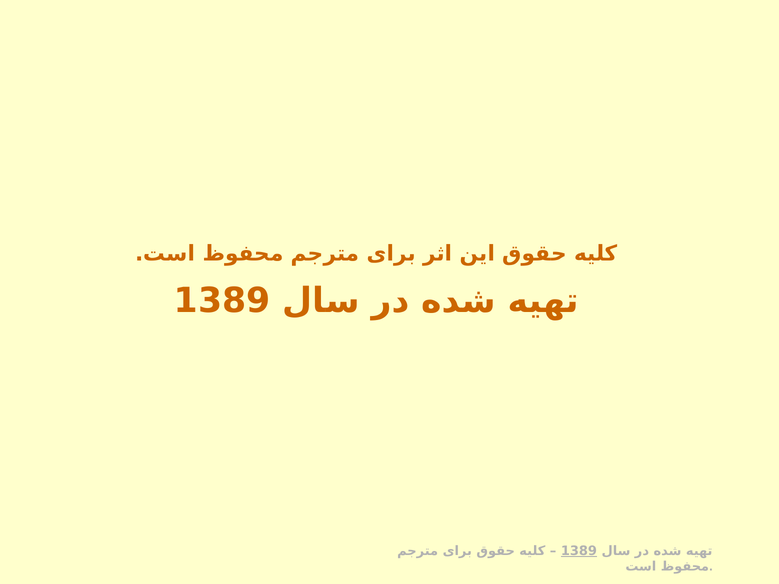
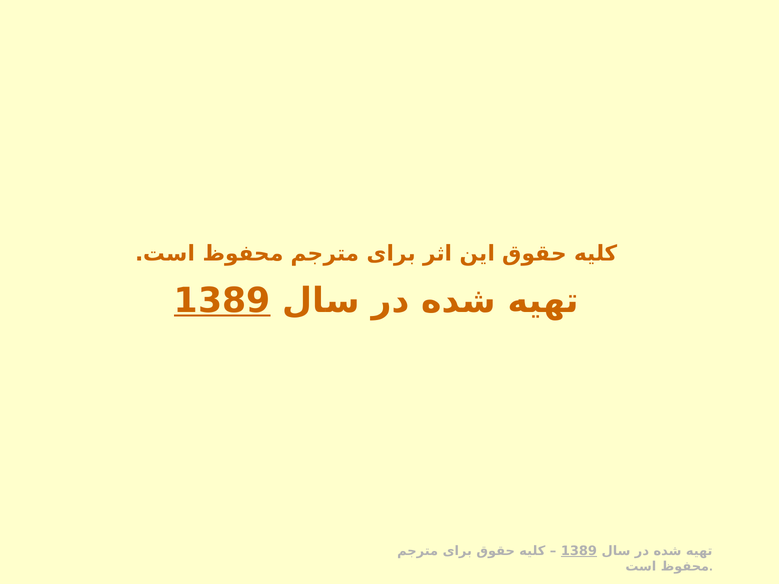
1389 at (222, 301) underline: none -> present
